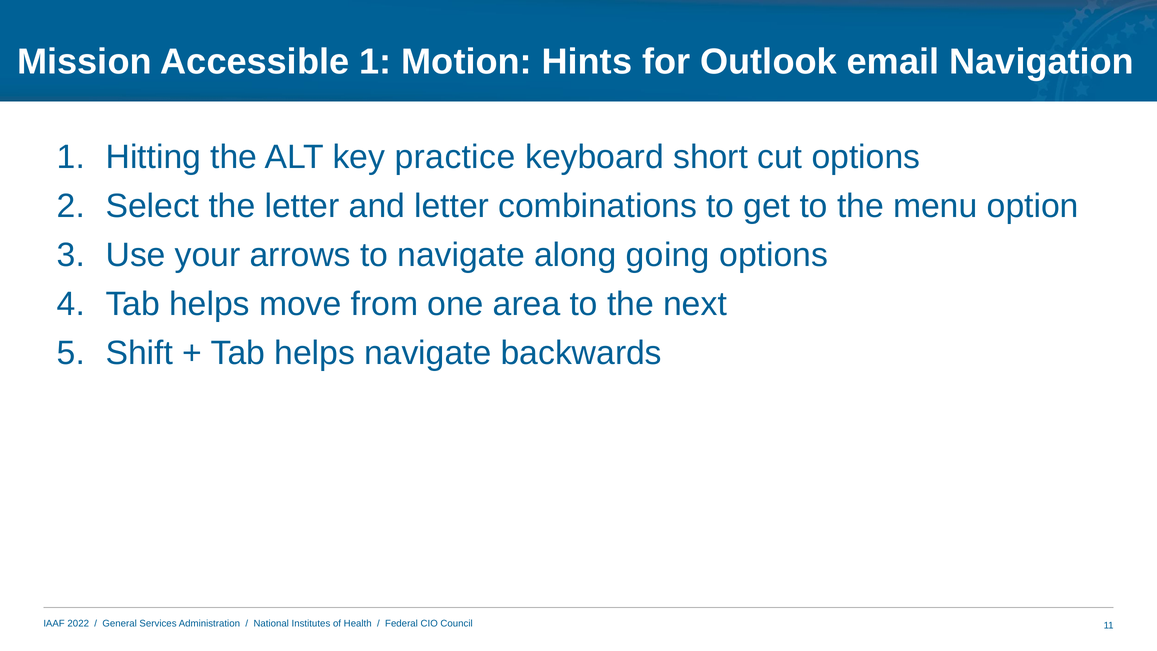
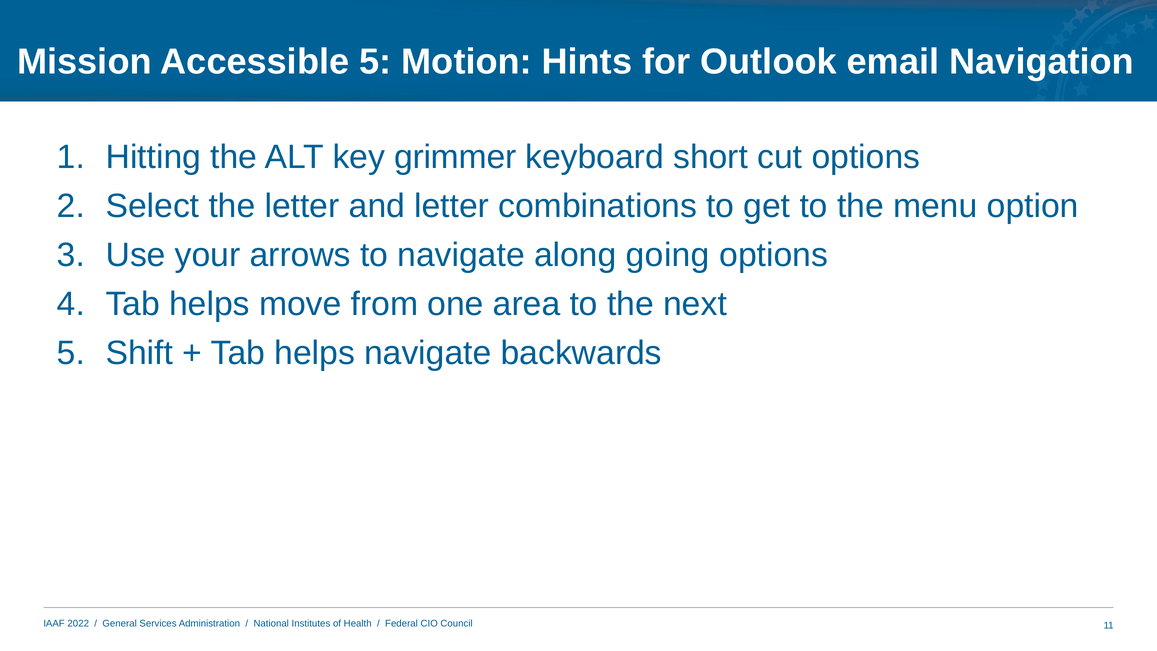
Accessible 1: 1 -> 5
practice: practice -> grimmer
